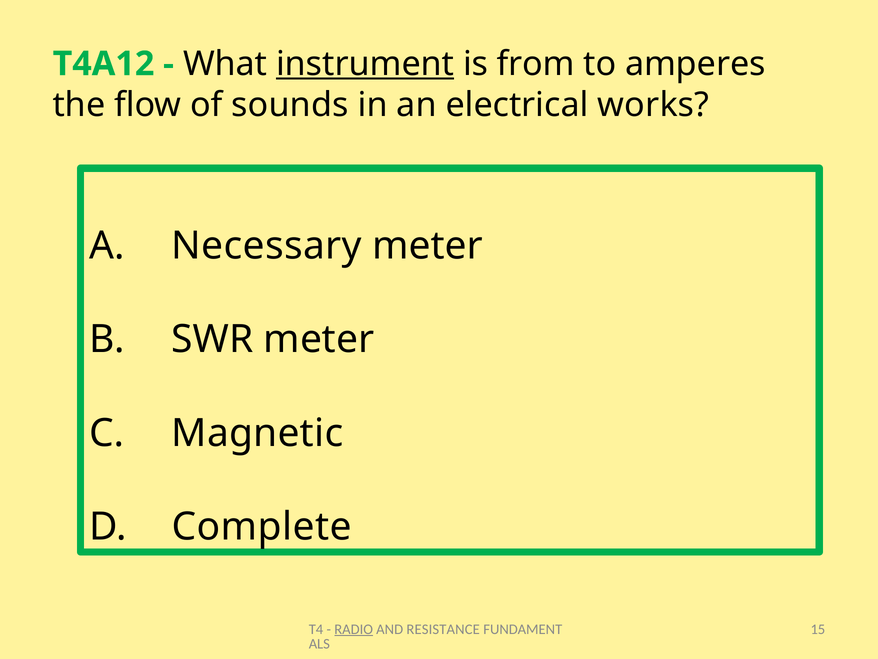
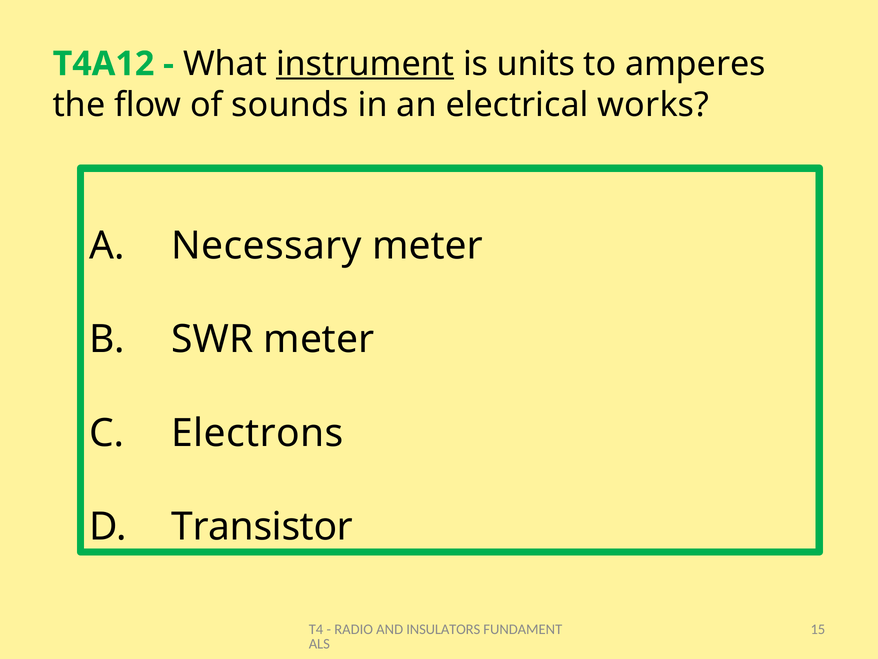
from: from -> units
Magnetic: Magnetic -> Electrons
Complete: Complete -> Transistor
RADIO underline: present -> none
RESISTANCE: RESISTANCE -> INSULATORS
